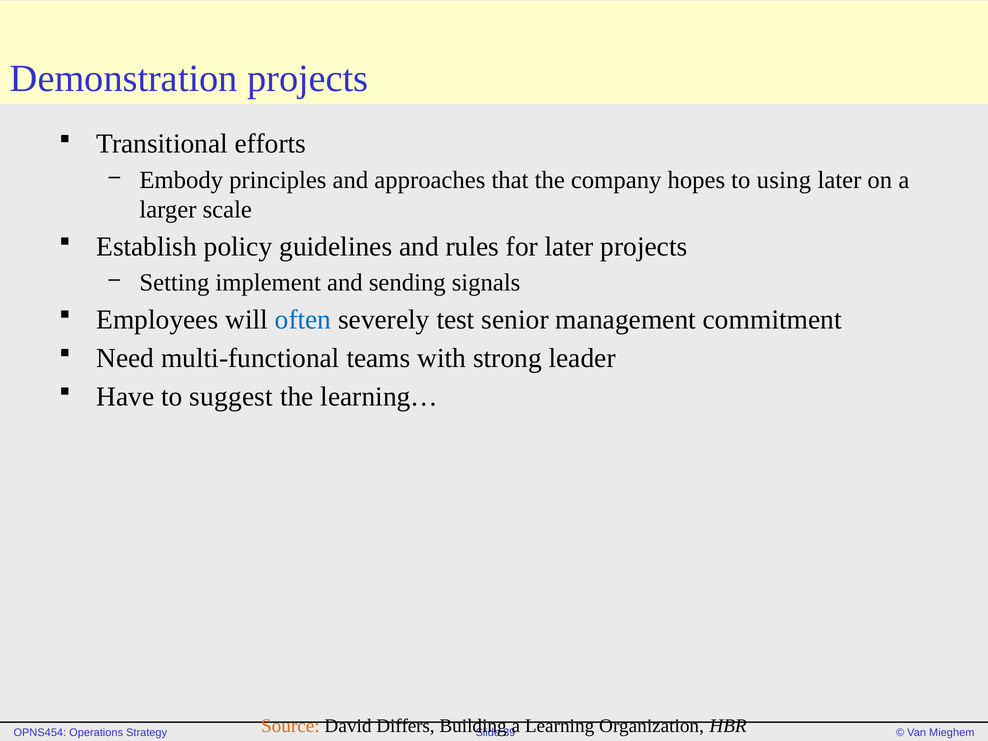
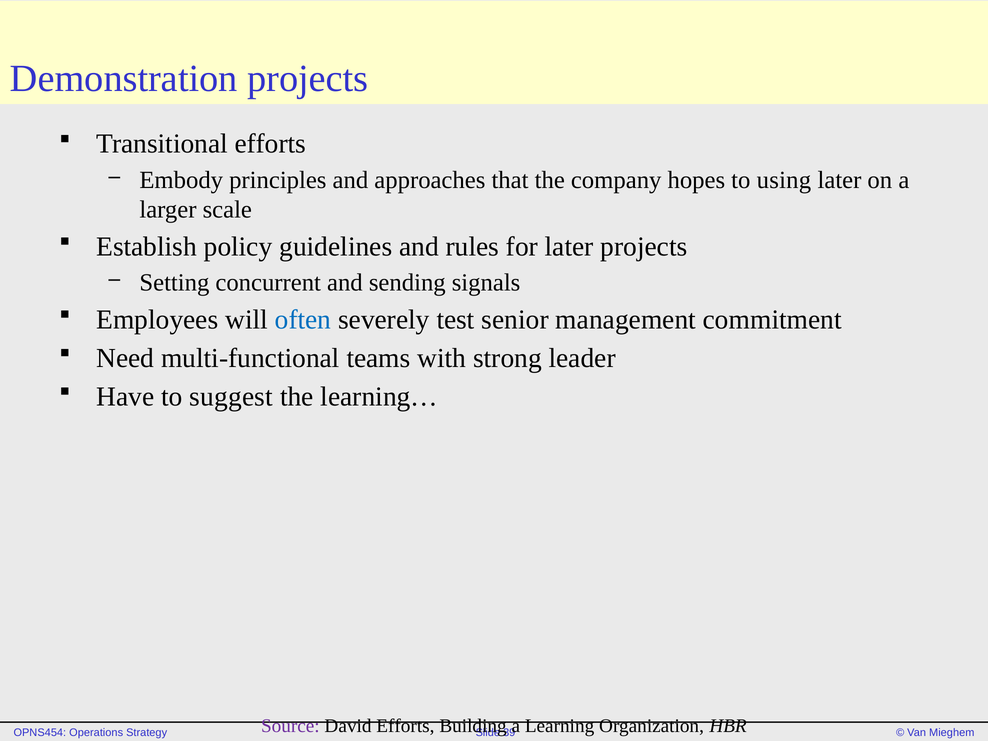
implement: implement -> concurrent
Source colour: orange -> purple
David Differs: Differs -> Efforts
